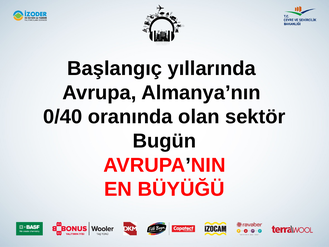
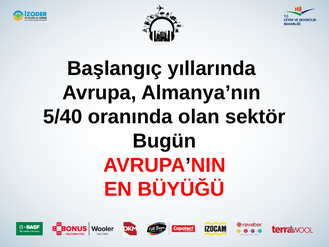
0/40: 0/40 -> 5/40
